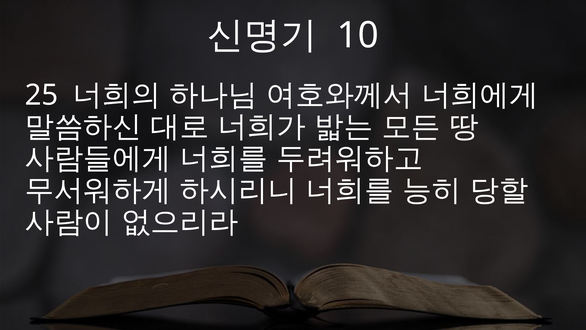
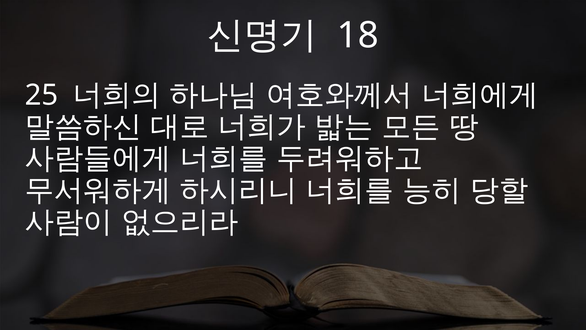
10: 10 -> 18
